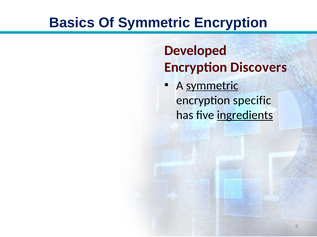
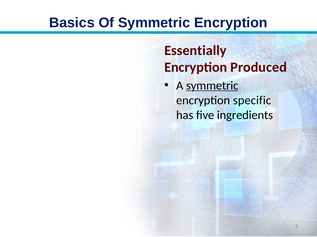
Developed: Developed -> Essentially
Discovers: Discovers -> Produced
ingredients underline: present -> none
